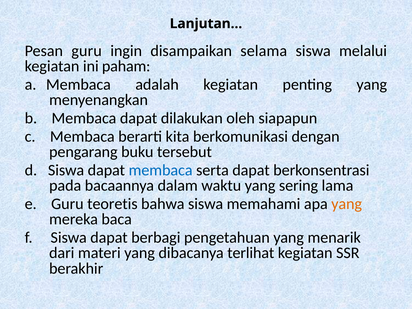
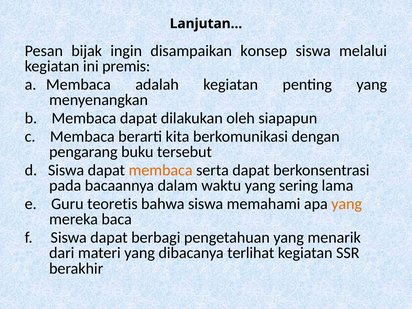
Pesan guru: guru -> bijak
selama: selama -> konsep
paham: paham -> premis
membaca at (161, 170) colour: blue -> orange
